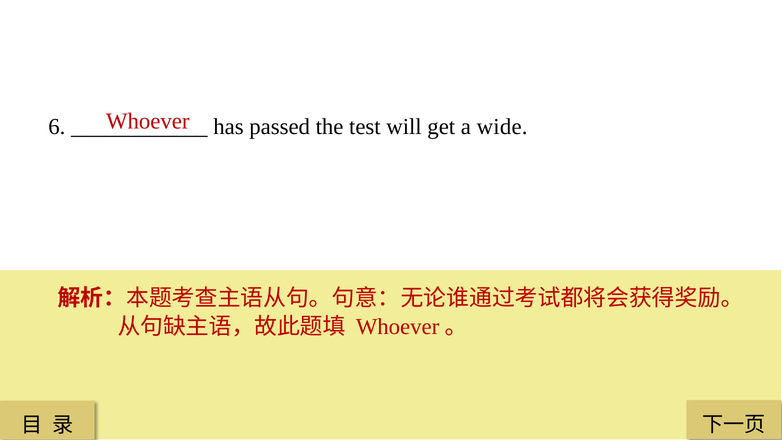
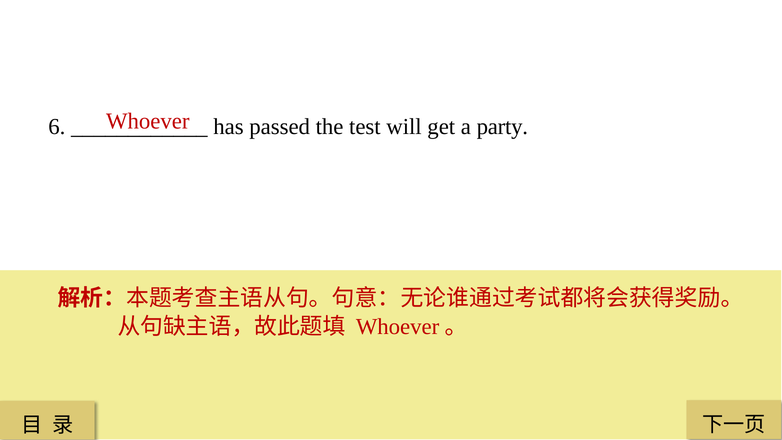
wide: wide -> party
